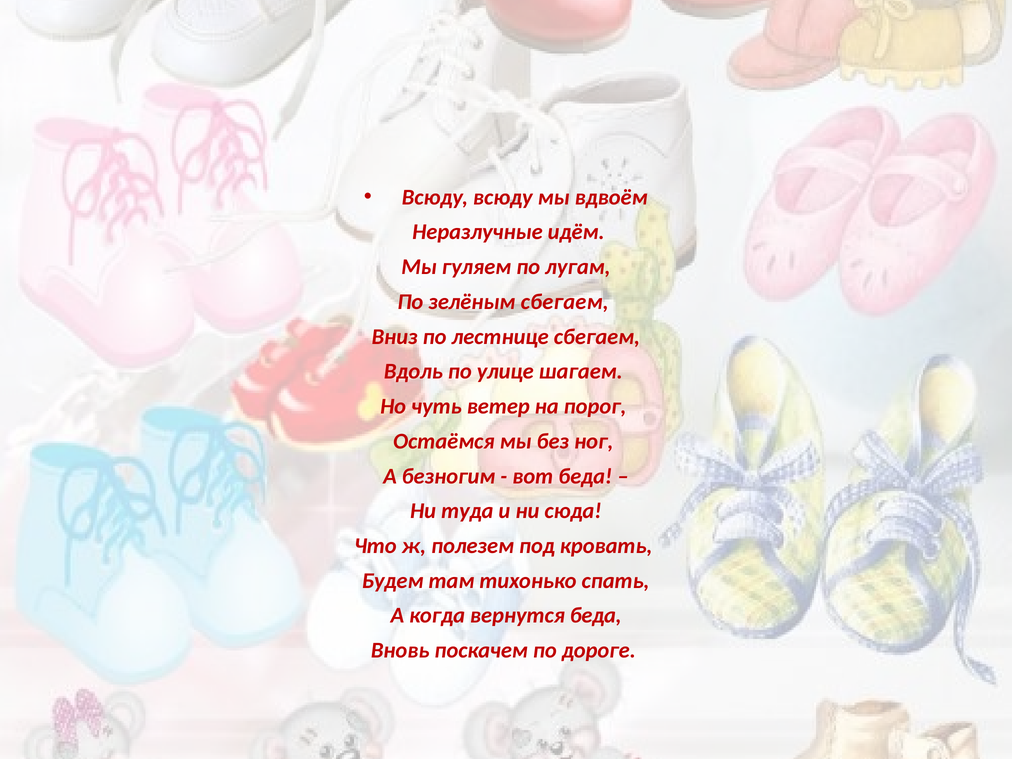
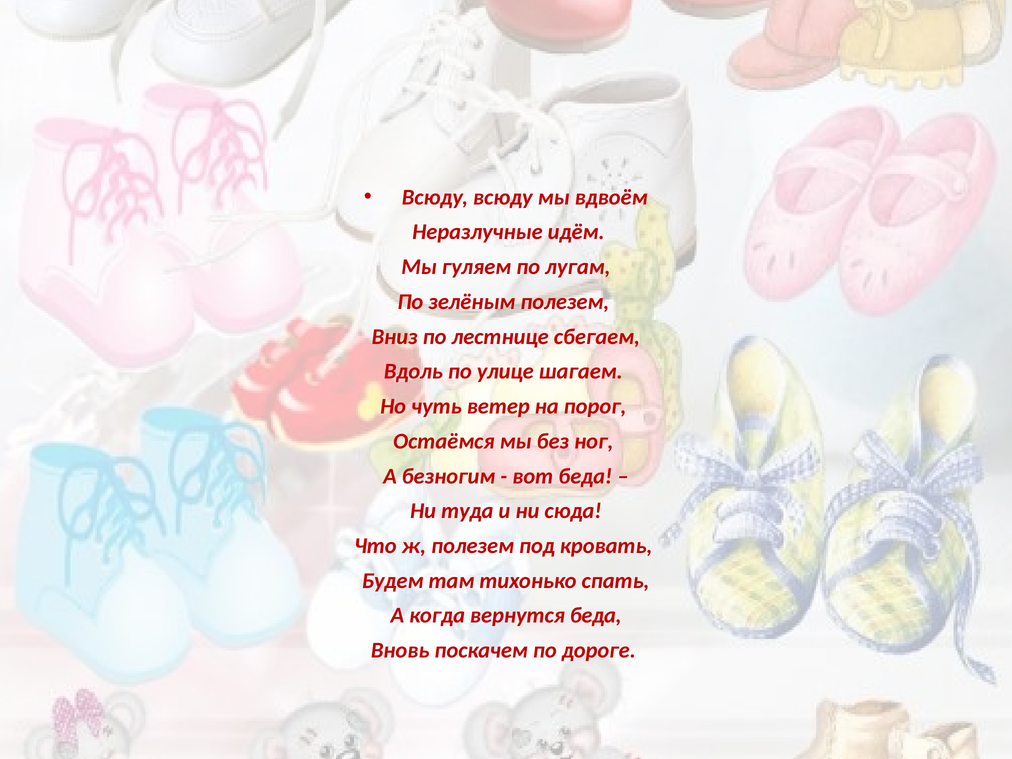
зелёным сбегаем: сбегаем -> полезем
